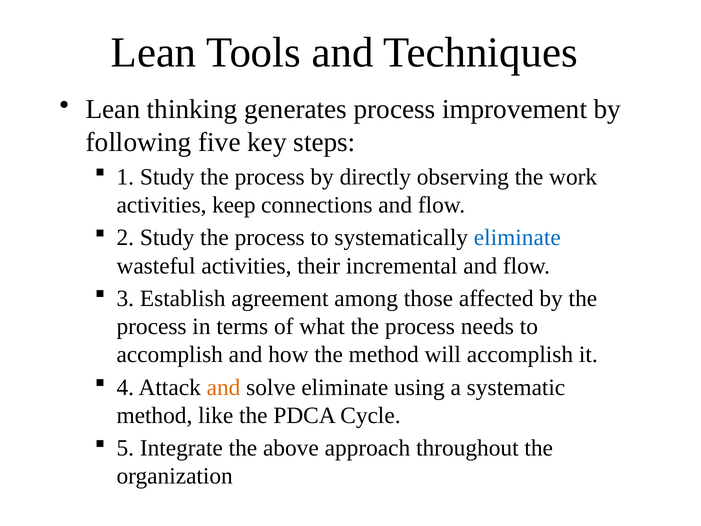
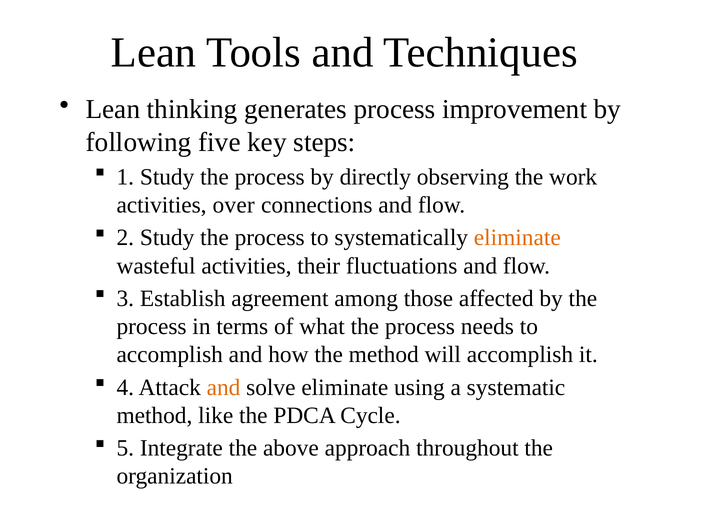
keep: keep -> over
eliminate at (517, 238) colour: blue -> orange
incremental: incremental -> fluctuations
